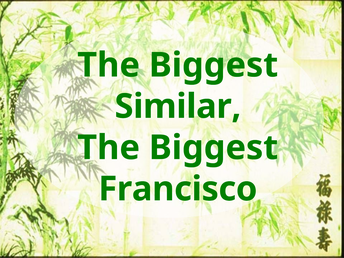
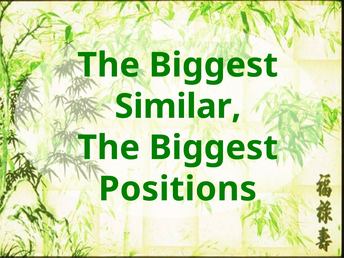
Francisco: Francisco -> Positions
